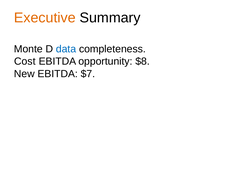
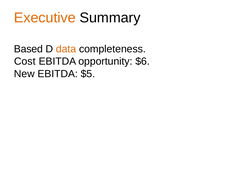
Monte: Monte -> Based
data colour: blue -> orange
$8: $8 -> $6
$7: $7 -> $5
